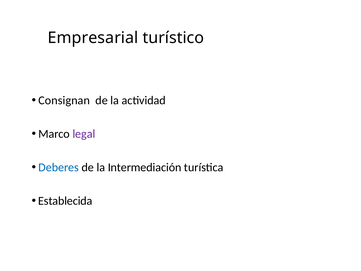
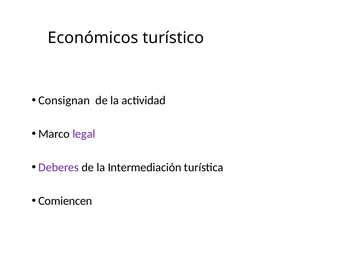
Empresarial: Empresarial -> Económicos
Deberes colour: blue -> purple
Establecida: Establecida -> Comiencen
